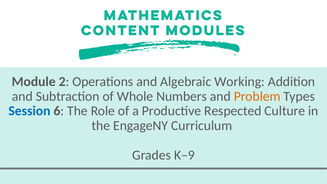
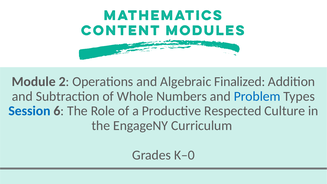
Working: Working -> Finalized
Problem colour: orange -> blue
K–9: K–9 -> K–0
